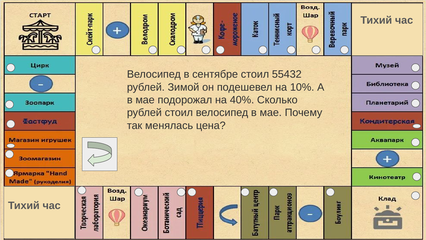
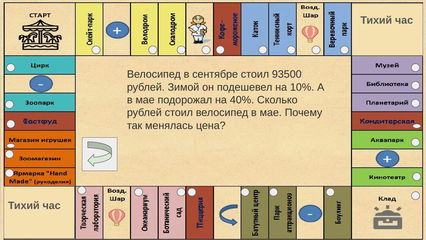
55432: 55432 -> 93500
